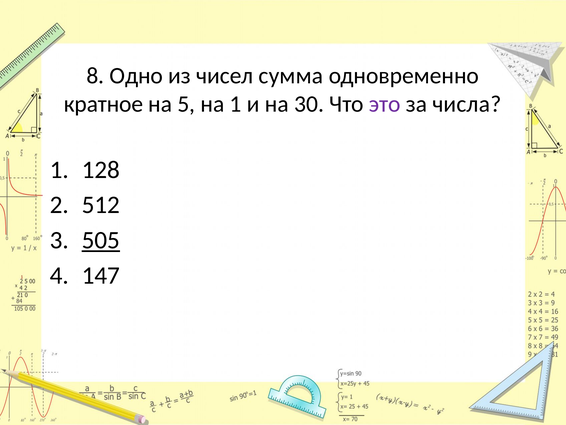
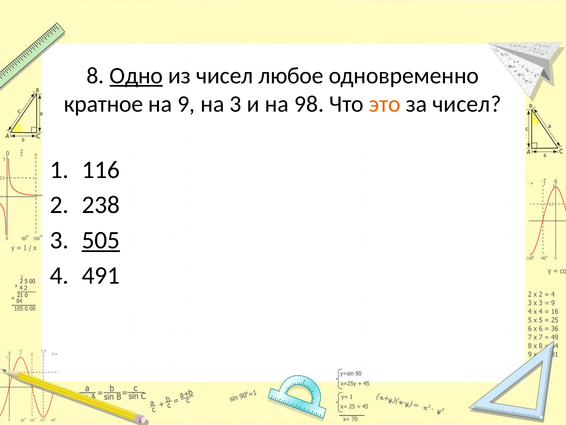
Одно underline: none -> present
сумма: сумма -> любое
5: 5 -> 9
на 1: 1 -> 3
30: 30 -> 98
это colour: purple -> orange
за числа: числа -> чисел
128: 128 -> 116
512: 512 -> 238
147: 147 -> 491
